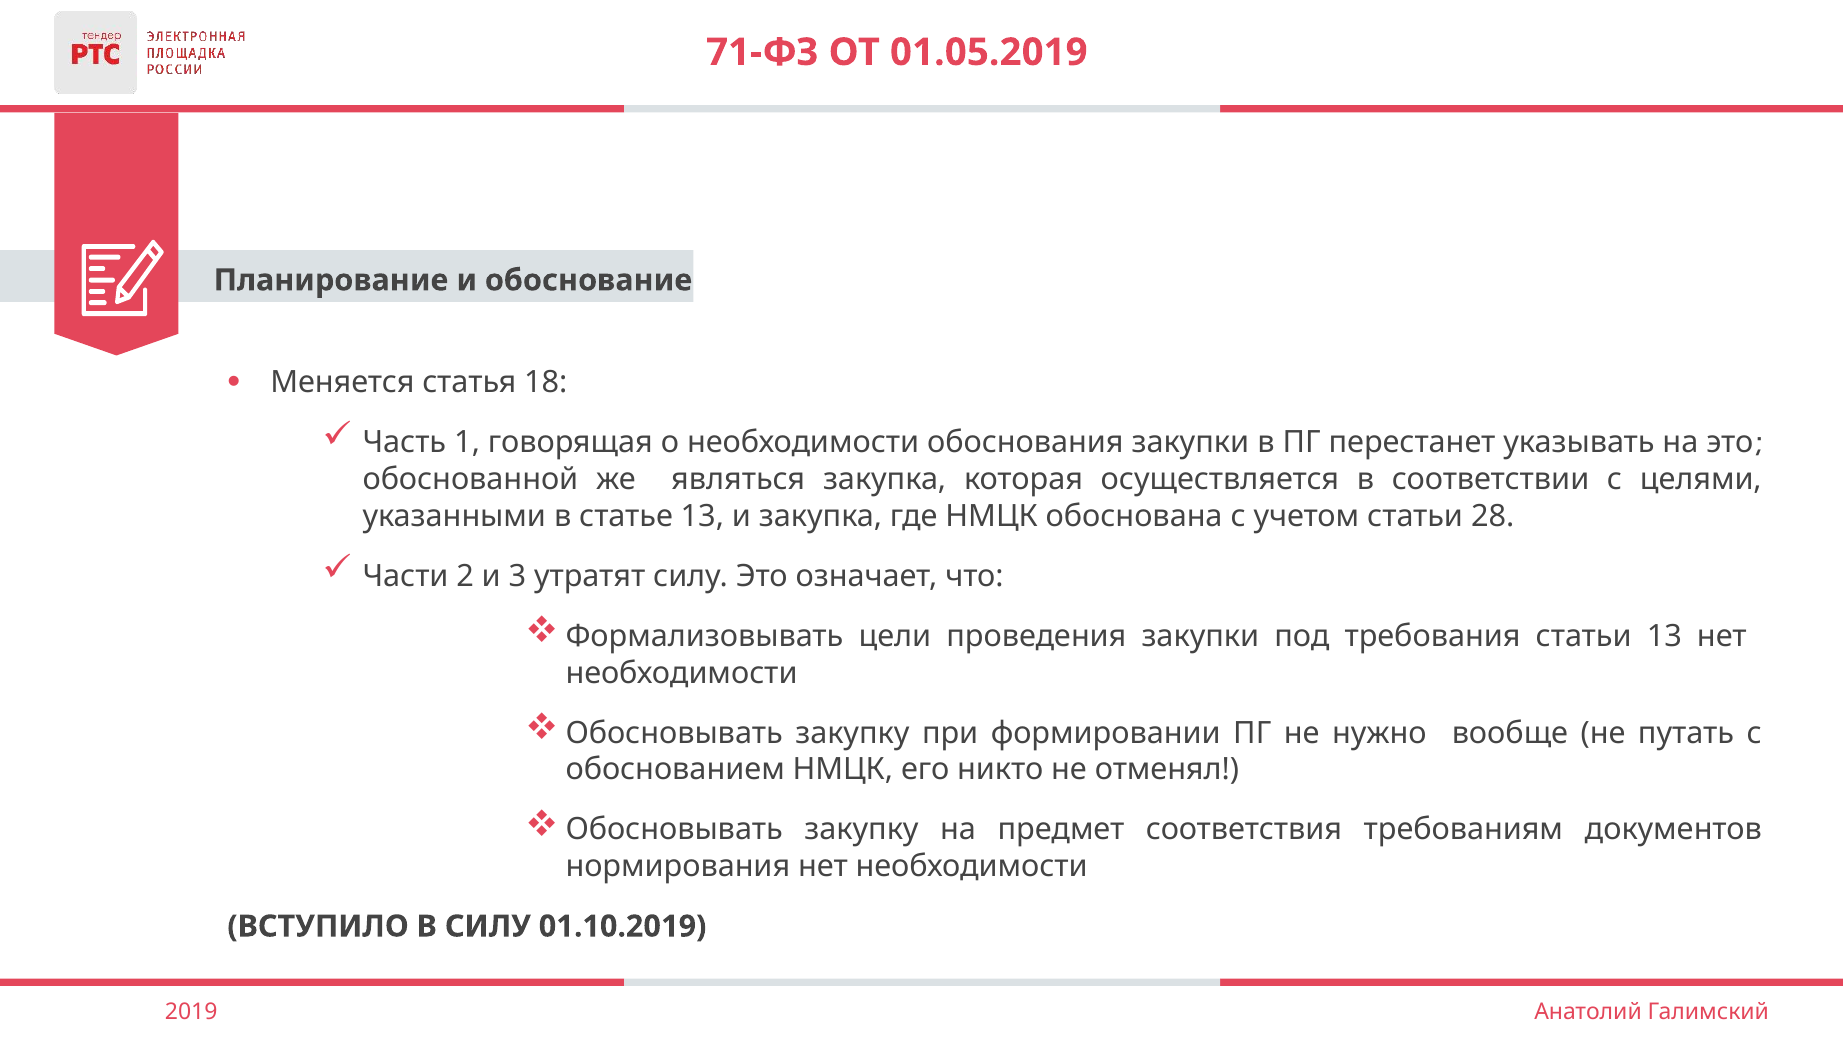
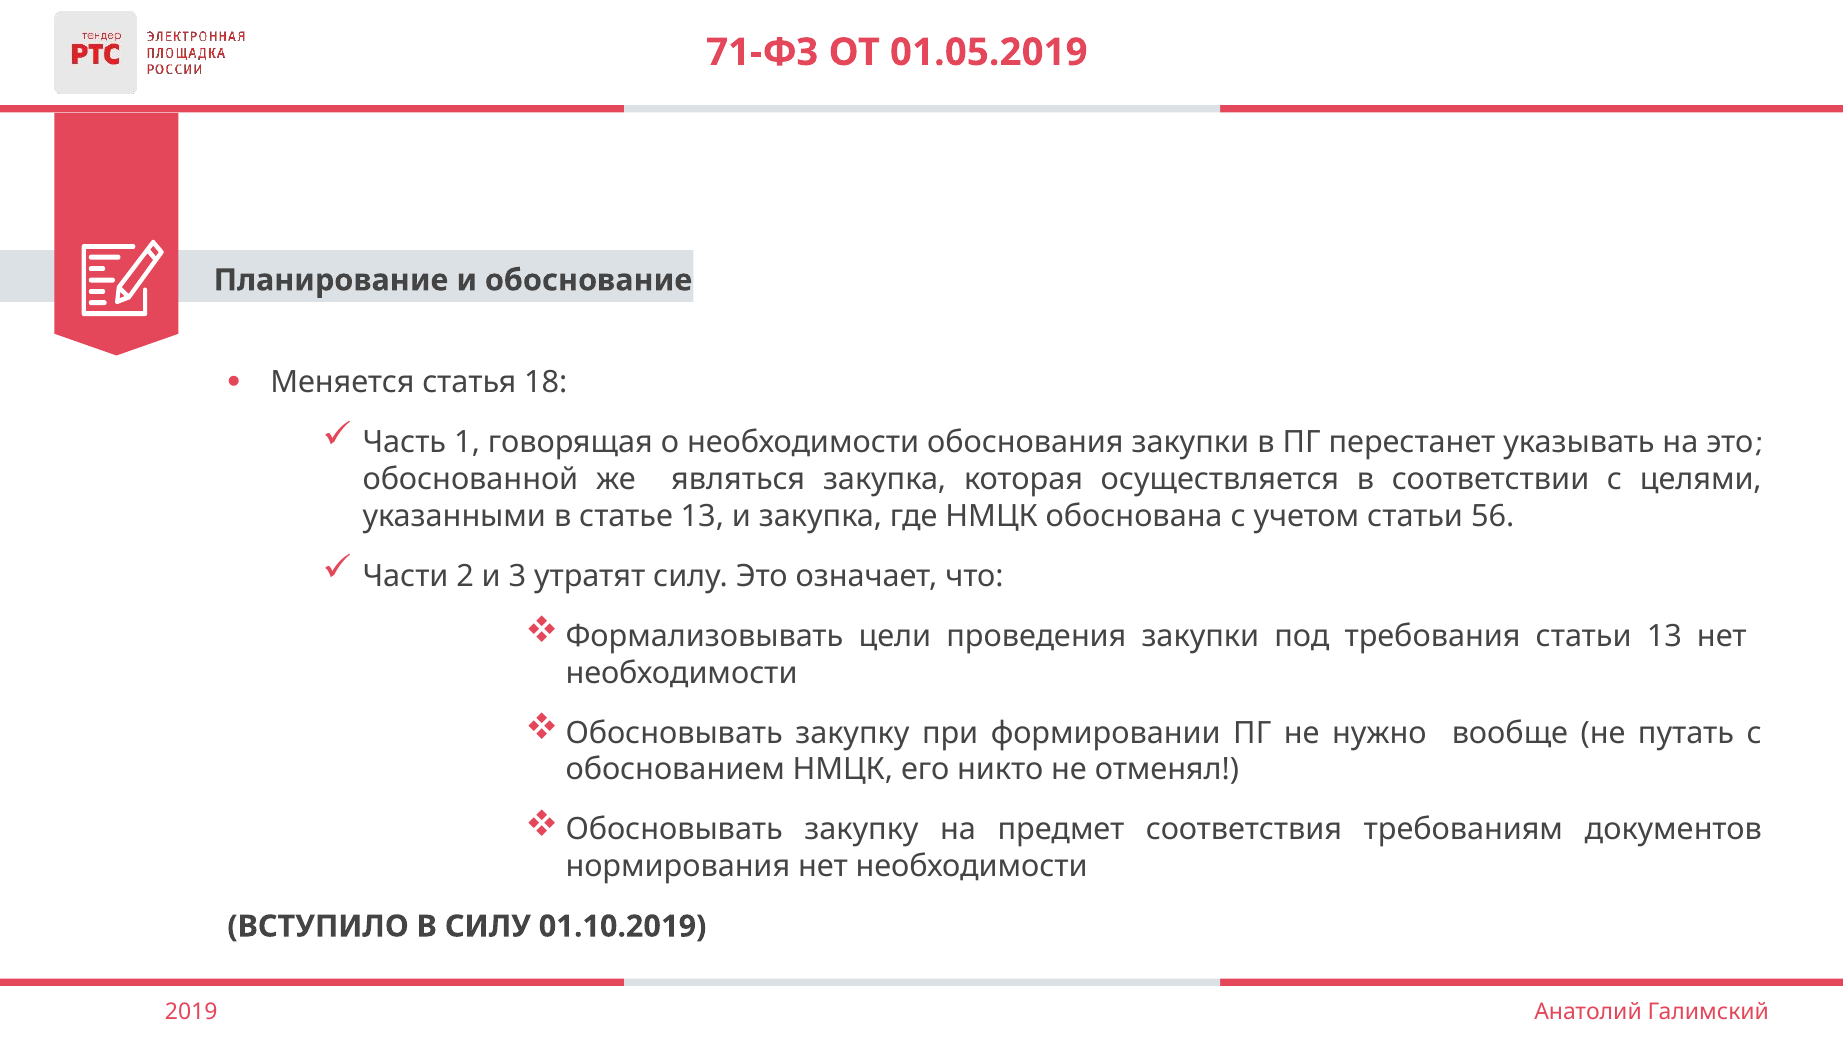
28: 28 -> 56
